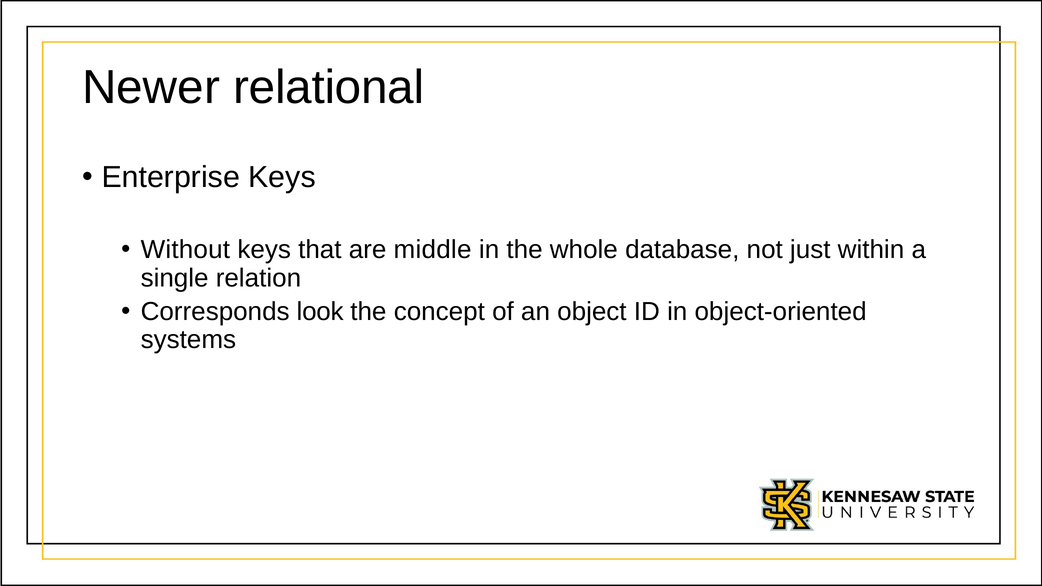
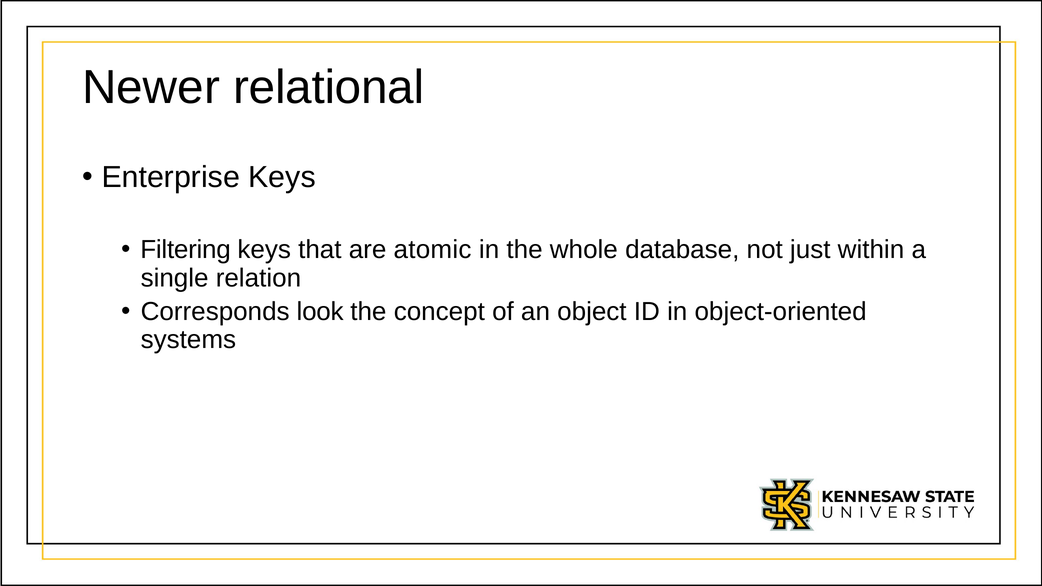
Without: Without -> Filtering
middle: middle -> atomic
